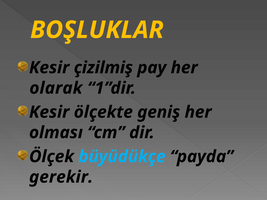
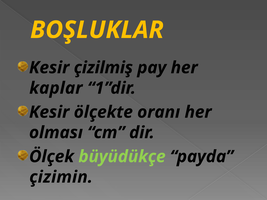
olarak: olarak -> kaplar
geniş: geniş -> oranı
büyüdükçe colour: light blue -> light green
gerekir: gerekir -> çizimin
